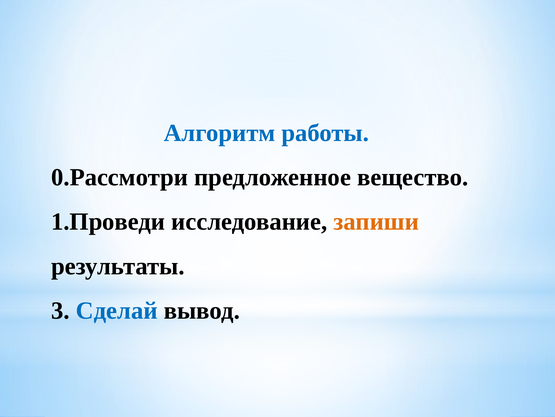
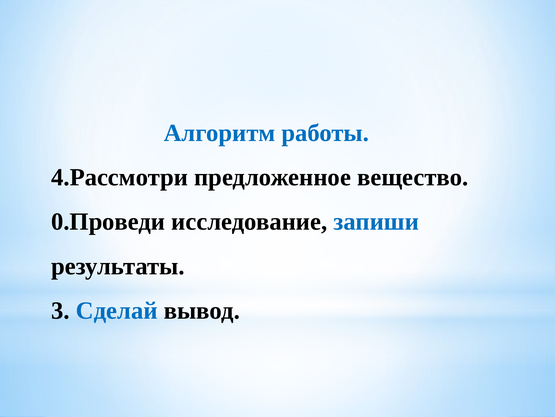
0.Рассмотри: 0.Рассмотри -> 4.Рассмотри
1.Проведи: 1.Проведи -> 0.Проведи
запиши colour: orange -> blue
